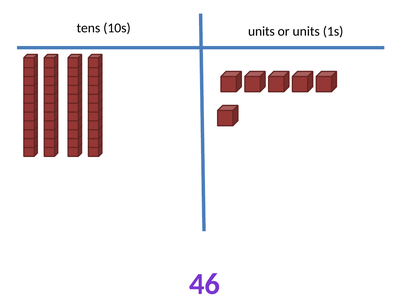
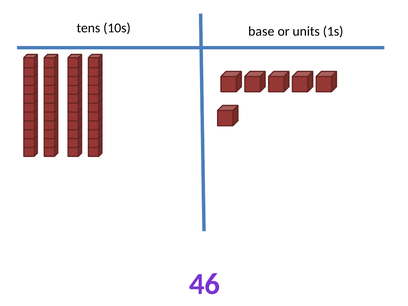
10s units: units -> base
